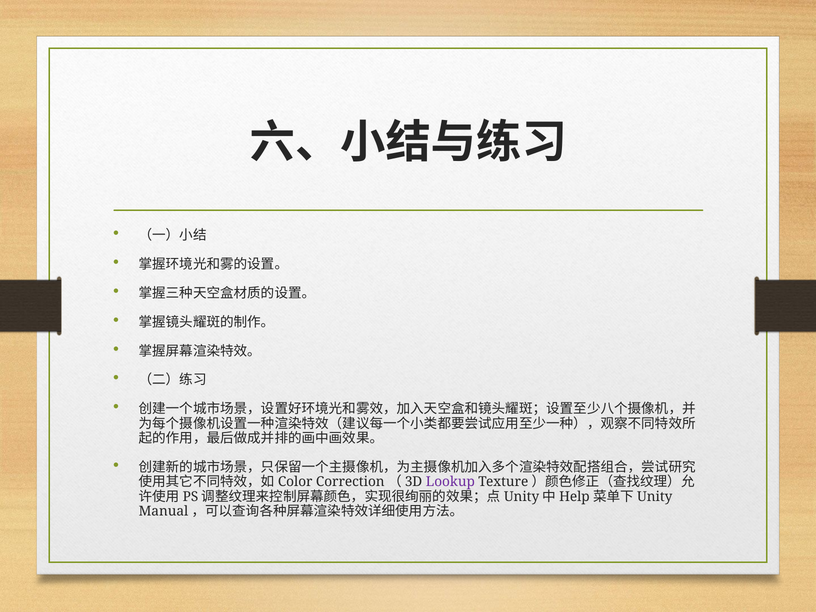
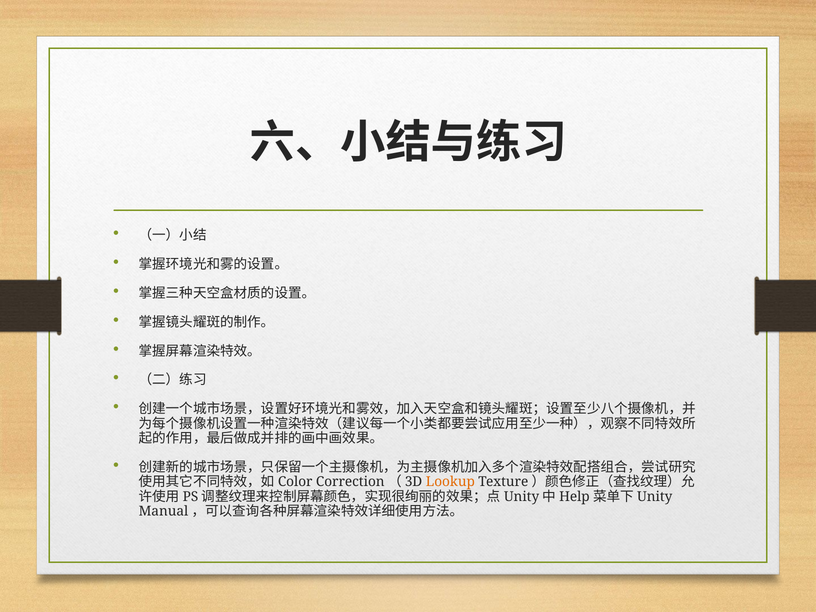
Lookup colour: purple -> orange
